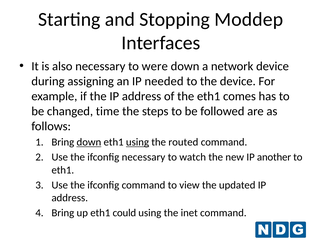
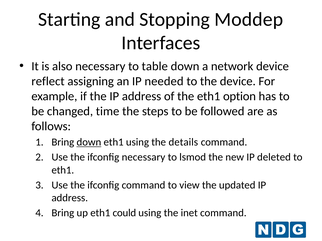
were: were -> table
during: during -> reflect
comes: comes -> option
using at (137, 142) underline: present -> none
routed: routed -> details
watch: watch -> lsmod
another: another -> deleted
